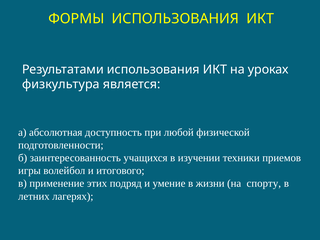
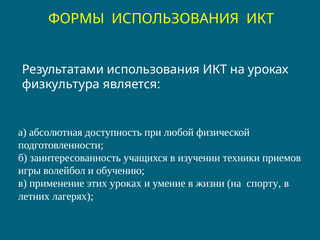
итогового: итогового -> обучению
этих подряд: подряд -> уроках
